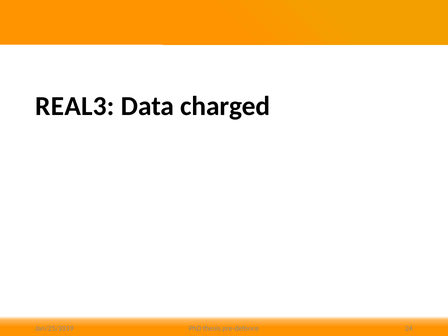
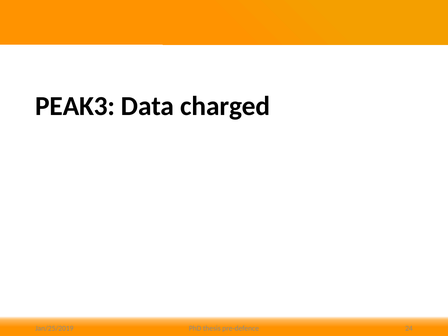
REAL3: REAL3 -> PEAK3
